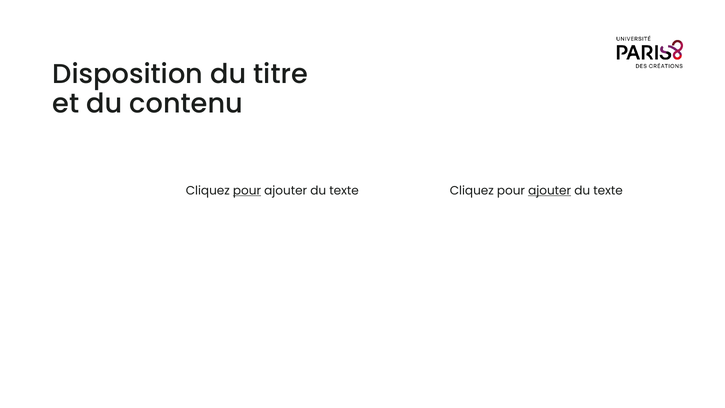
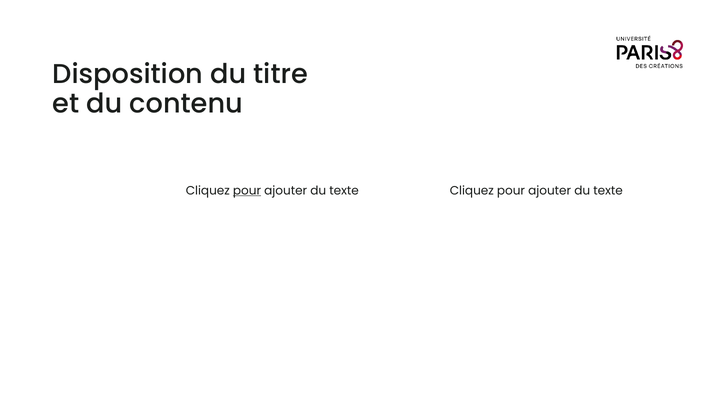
ajouter at (550, 190) underline: present -> none
